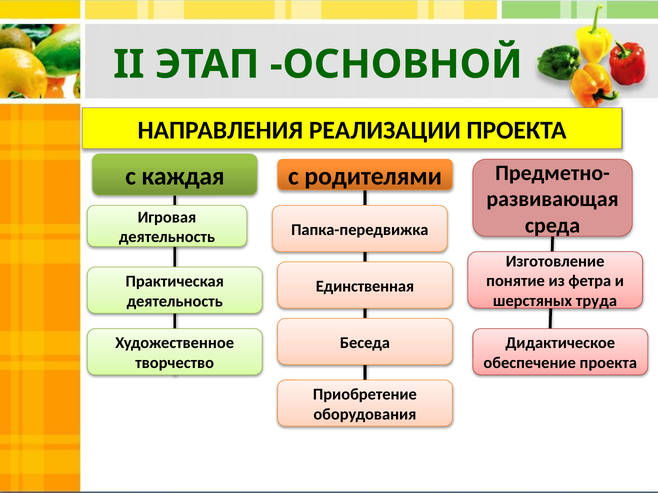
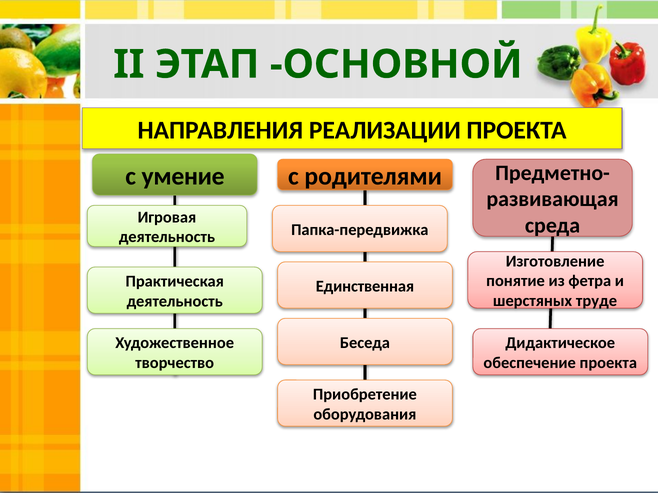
каждая: каждая -> умение
труда: труда -> труде
